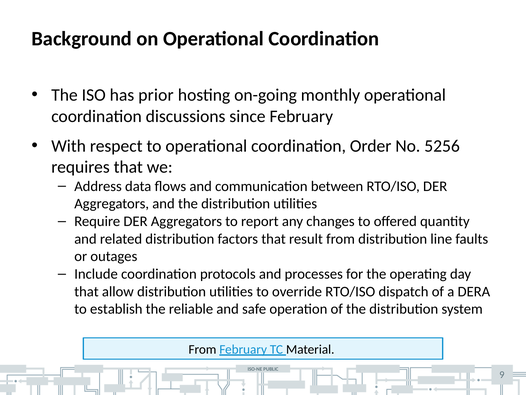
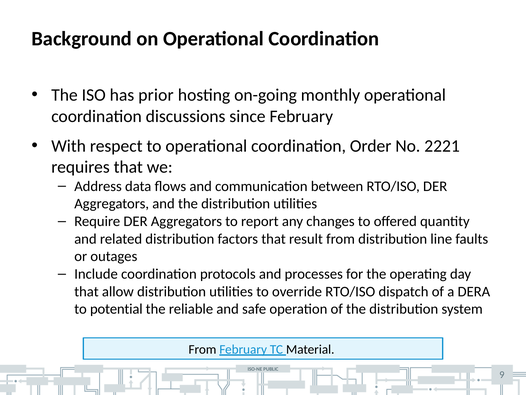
5256: 5256 -> 2221
establish: establish -> potential
